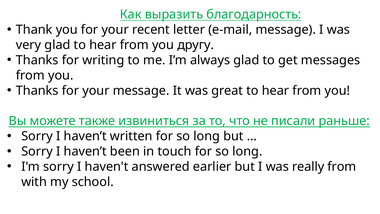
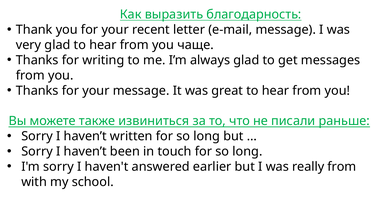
другу: другу -> чаще
